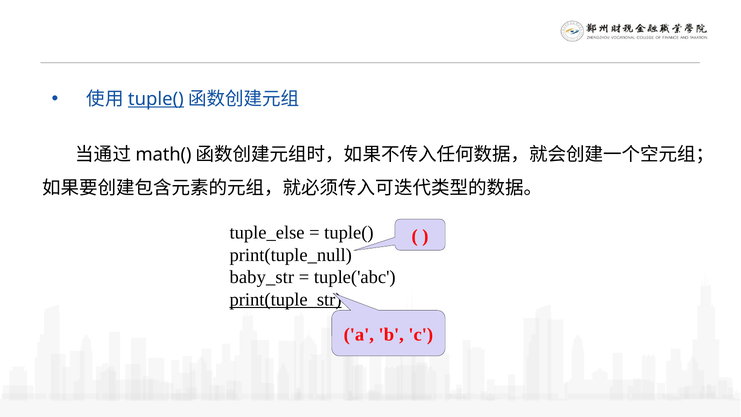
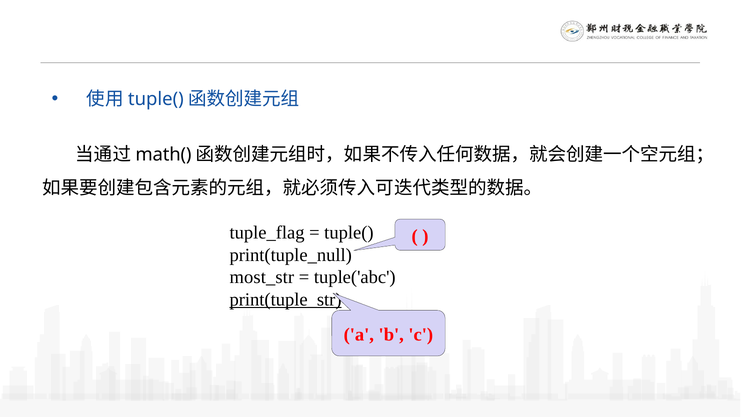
tuple( at (156, 99) underline: present -> none
tuple_else: tuple_else -> tuple_flag
baby_str: baby_str -> most_str
